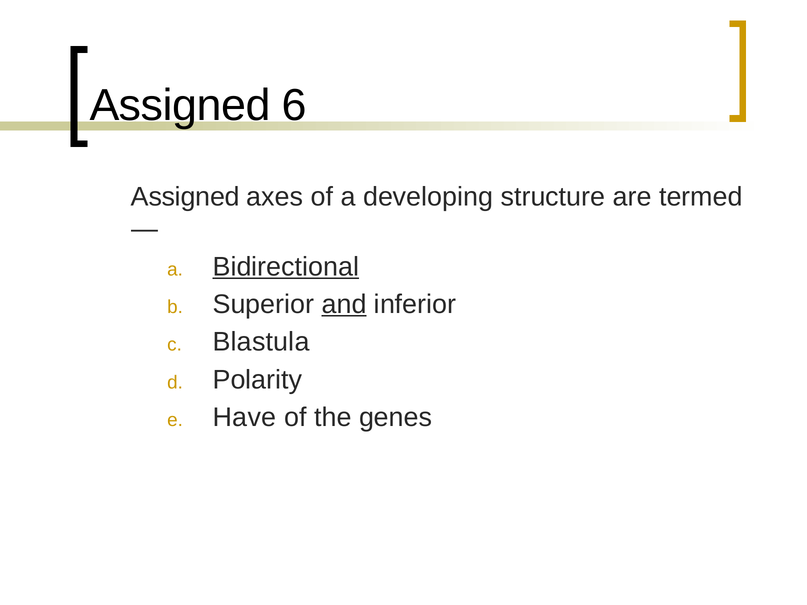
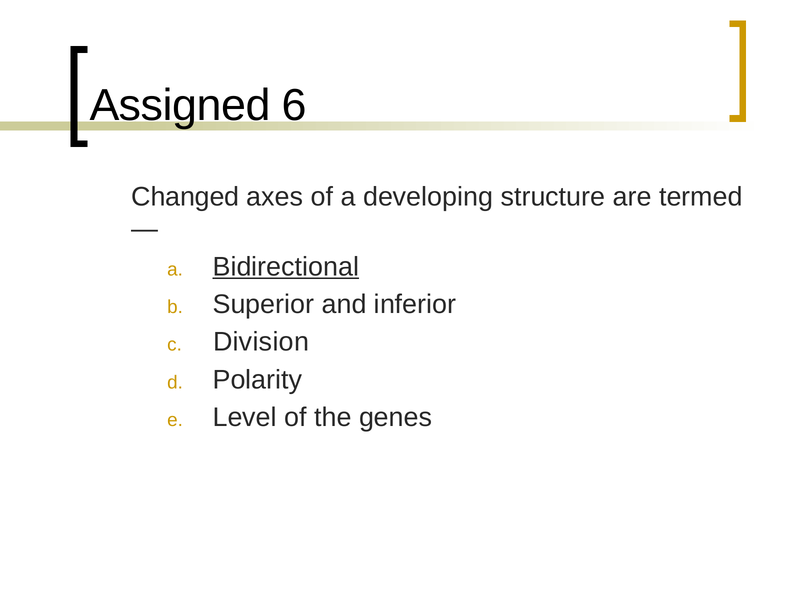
Assigned at (185, 197): Assigned -> Changed
and underline: present -> none
Blastula: Blastula -> Division
Have: Have -> Level
